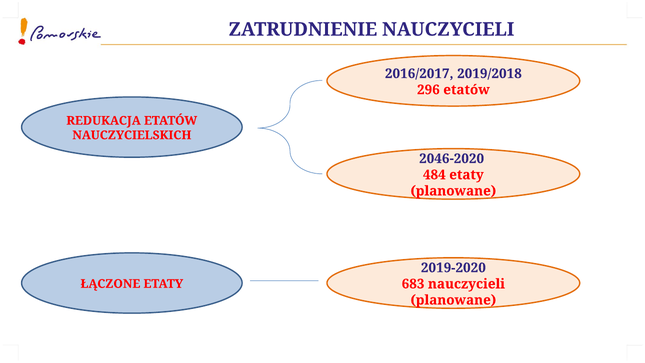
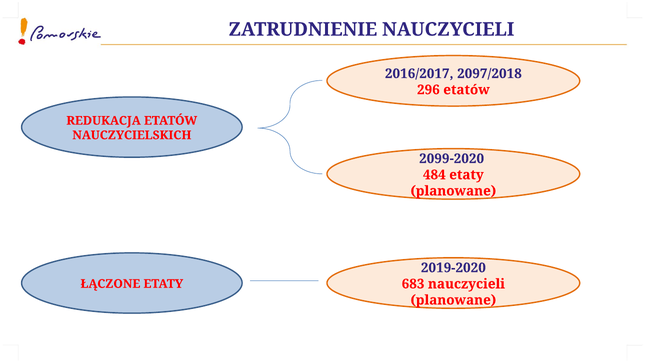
2019/2018: 2019/2018 -> 2097/2018
2046-2020: 2046-2020 -> 2099-2020
